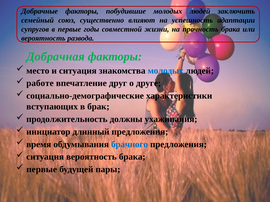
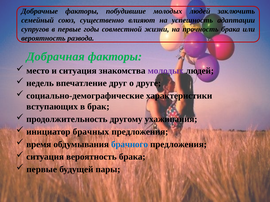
молодых at (166, 71) colour: blue -> purple
работе: работе -> недель
должны: должны -> другому
длинный: длинный -> брачных
